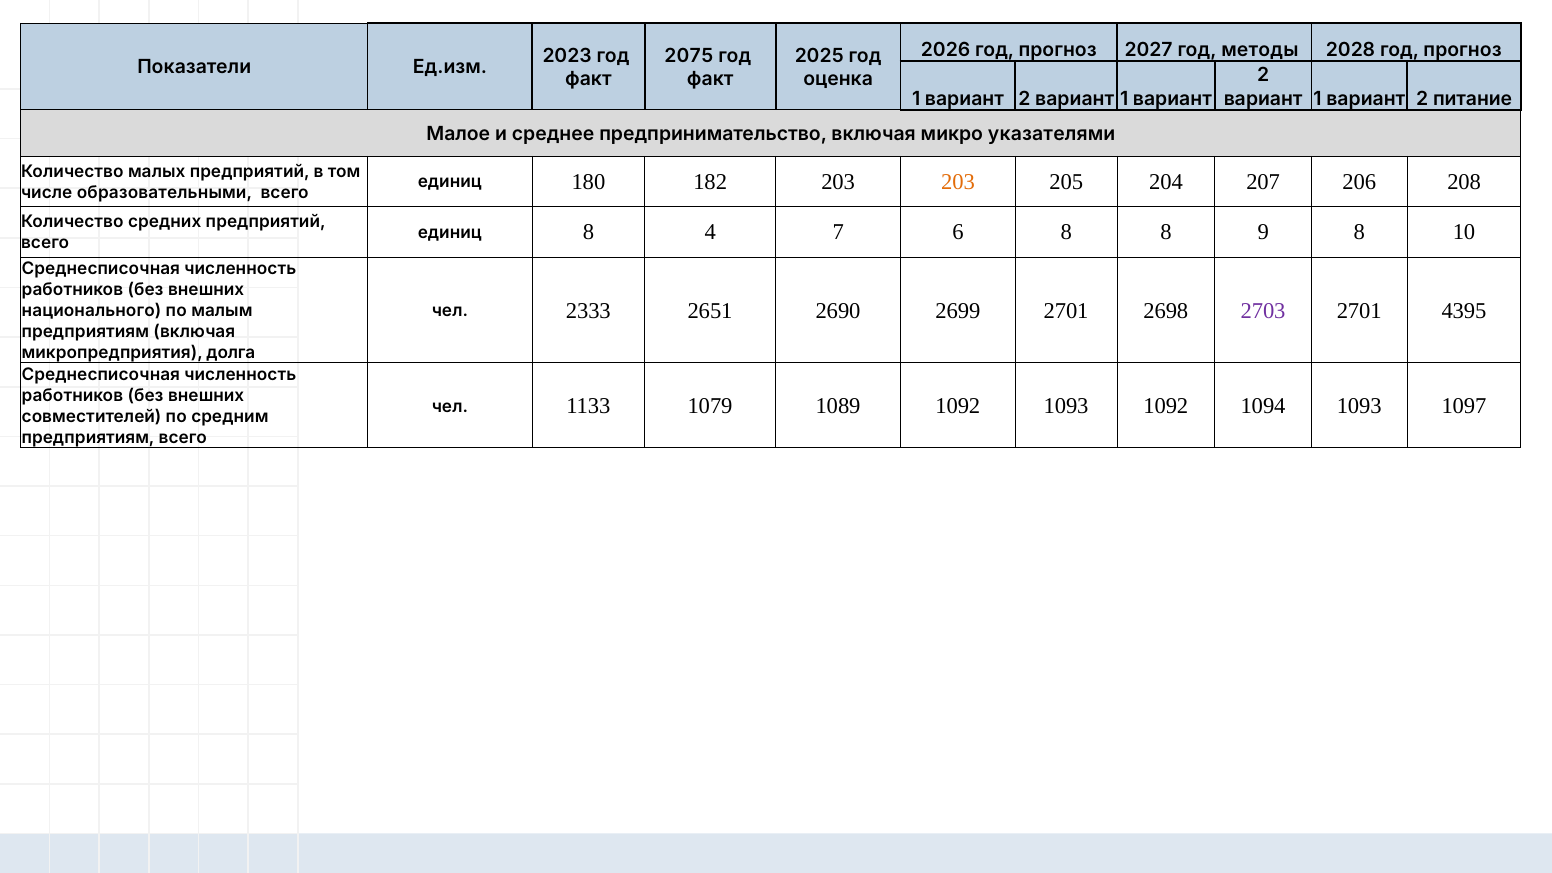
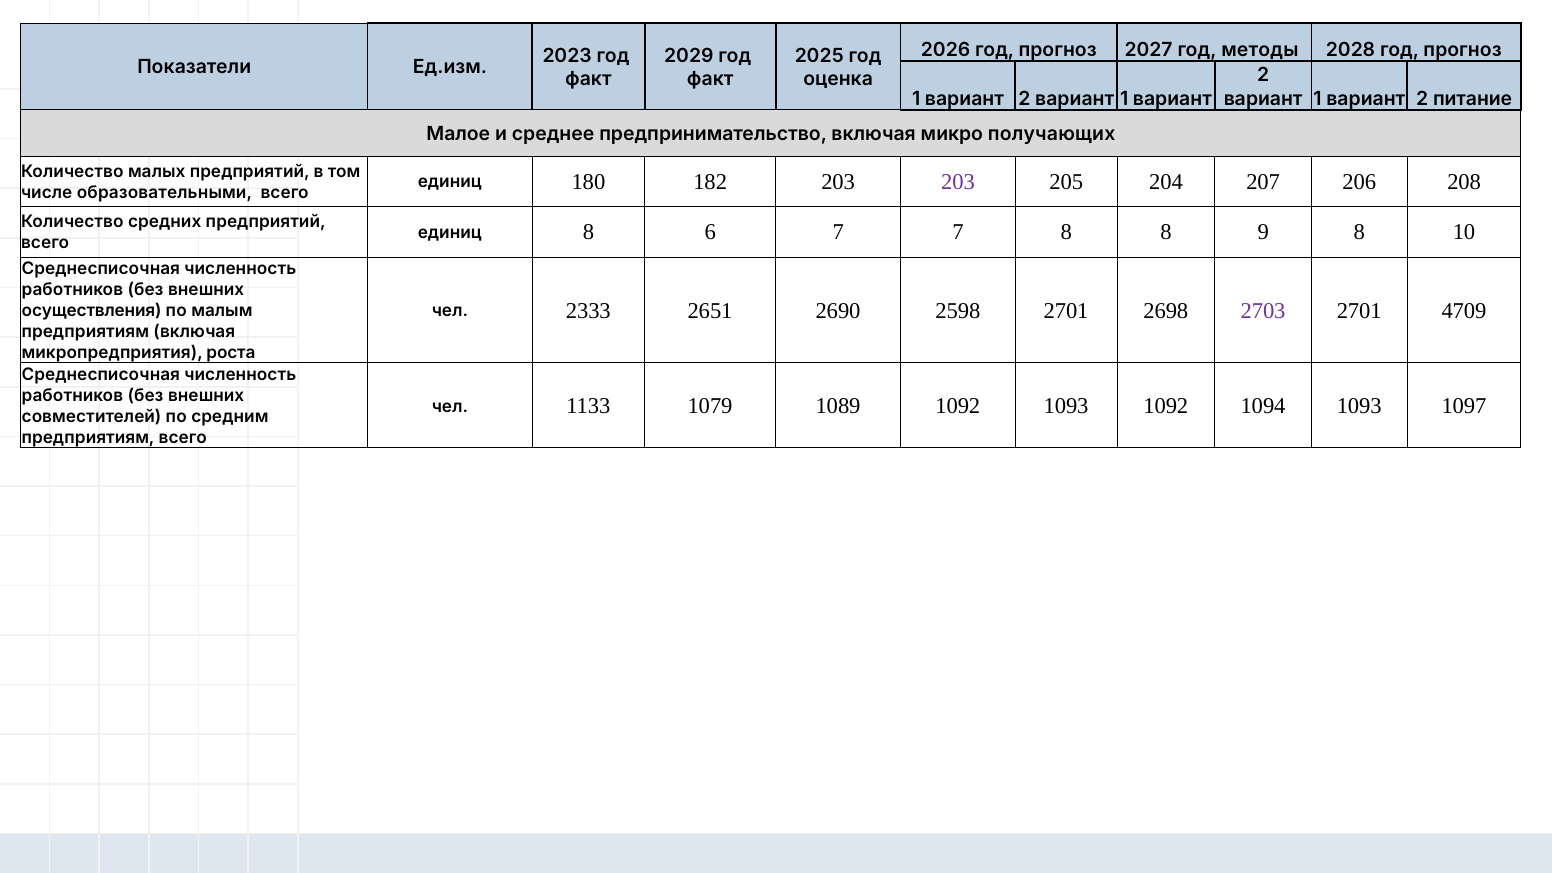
2075: 2075 -> 2029
указателями: указателями -> получающих
203 at (958, 182) colour: orange -> purple
4: 4 -> 6
7 6: 6 -> 7
национального: национального -> осуществления
2699: 2699 -> 2598
4395: 4395 -> 4709
долга: долга -> роста
